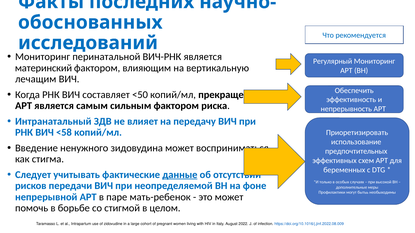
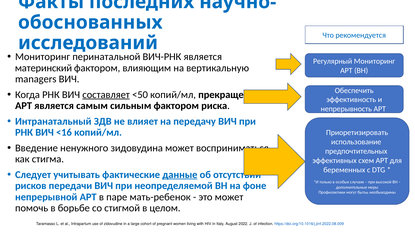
лечащим: лечащим -> managers
составляет underline: none -> present
<58: <58 -> <16
